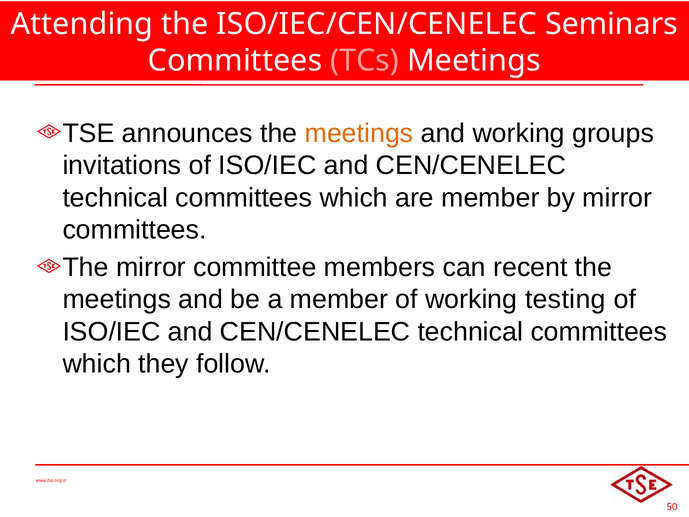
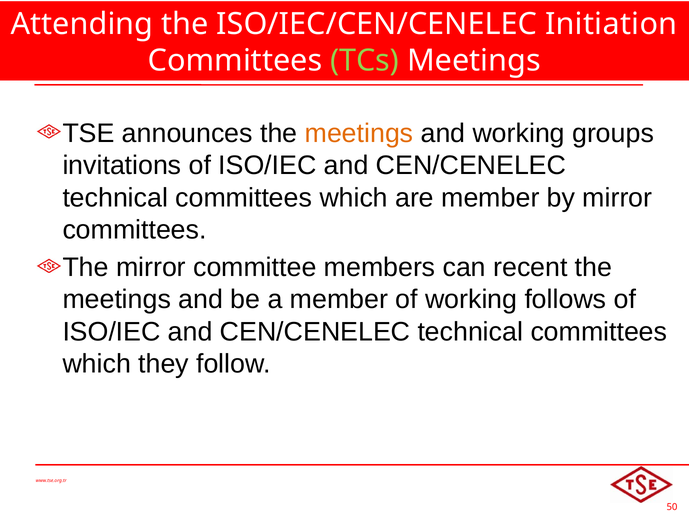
Seminars: Seminars -> Initiation
TCs colour: pink -> light green
testing: testing -> follows
